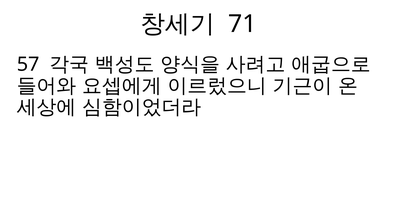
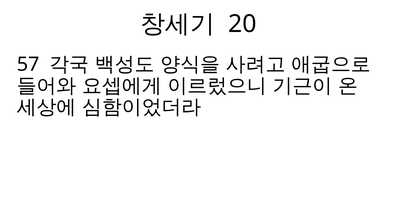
71: 71 -> 20
